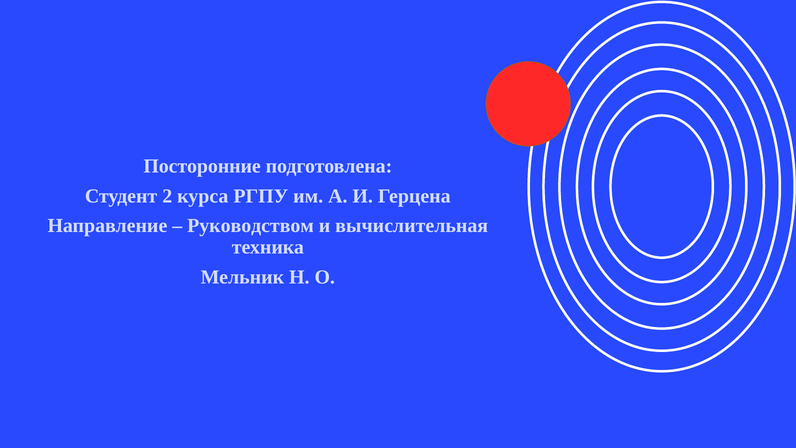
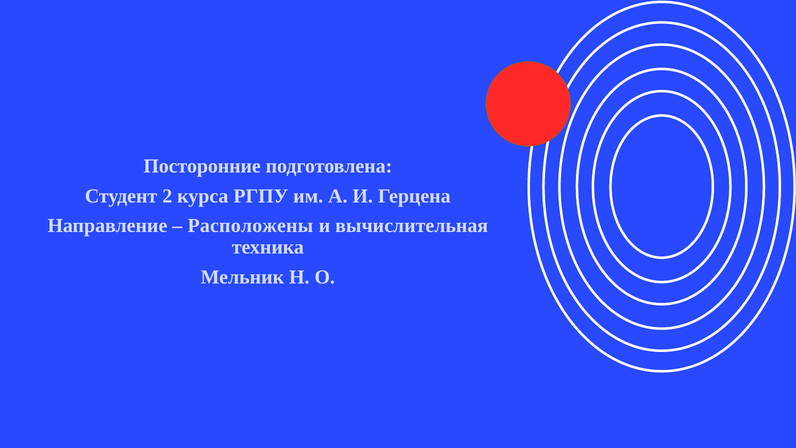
Руководством: Руководством -> Расположены
